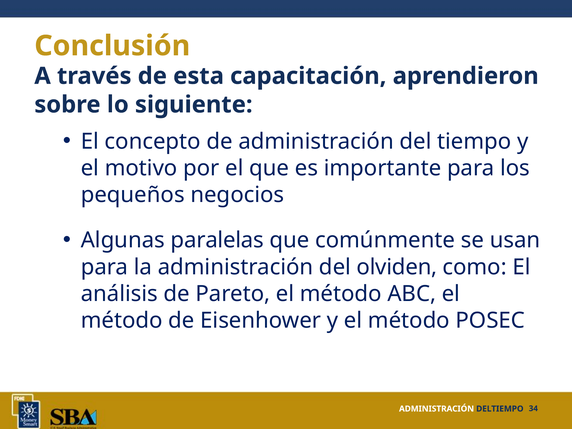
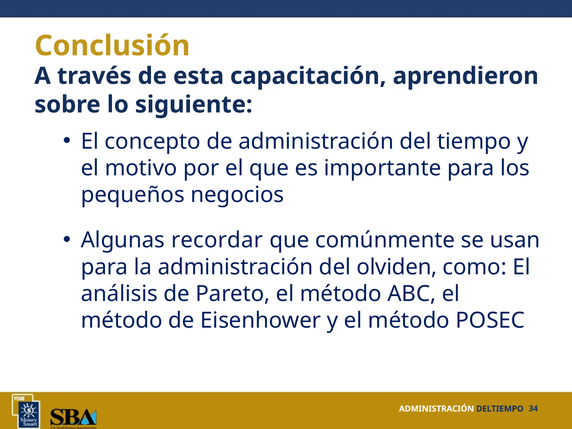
paralelas: paralelas -> recordar
